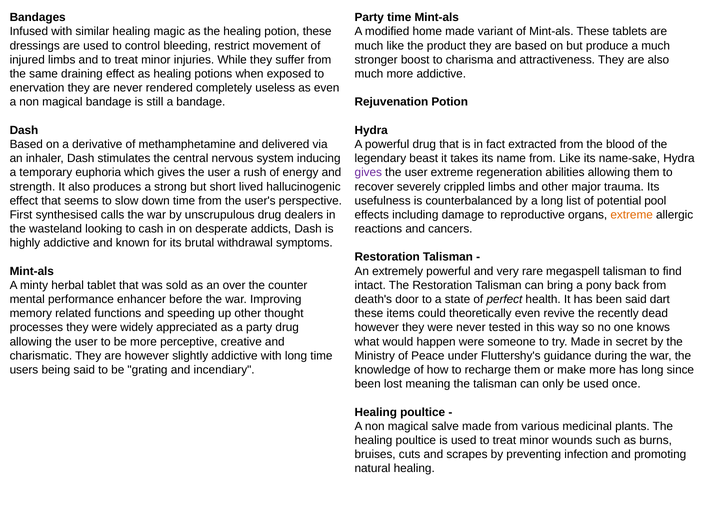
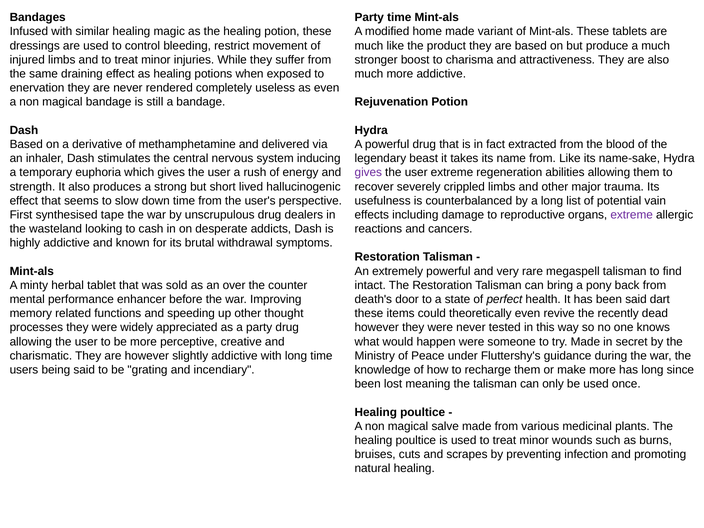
pool: pool -> vain
calls: calls -> tape
extreme at (632, 215) colour: orange -> purple
